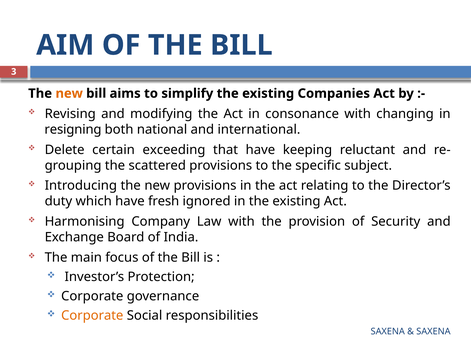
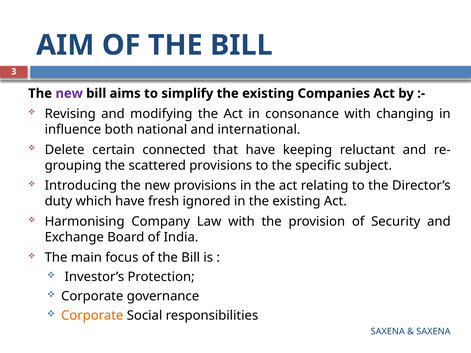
new at (69, 94) colour: orange -> purple
resigning: resigning -> influence
exceeding: exceeding -> connected
